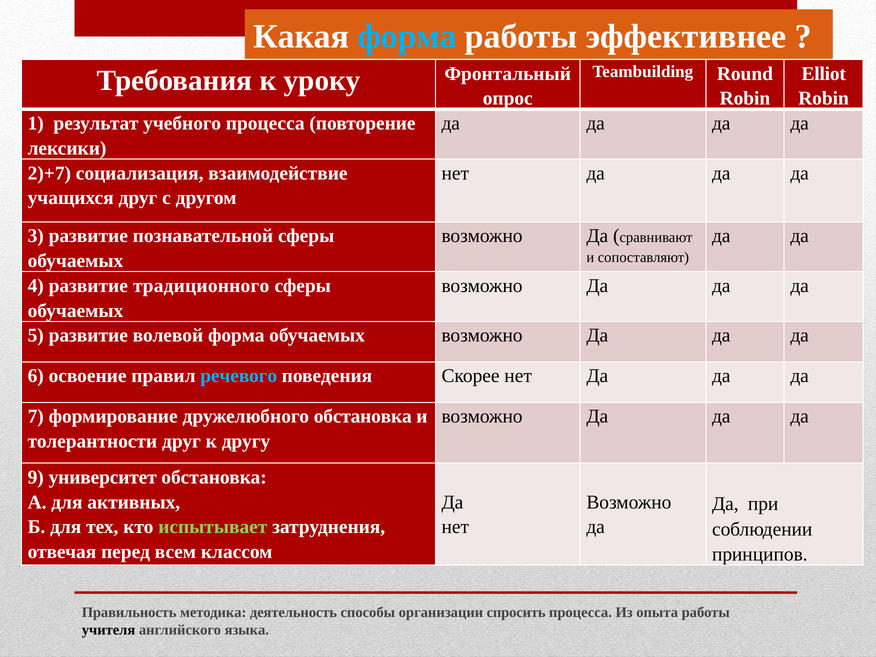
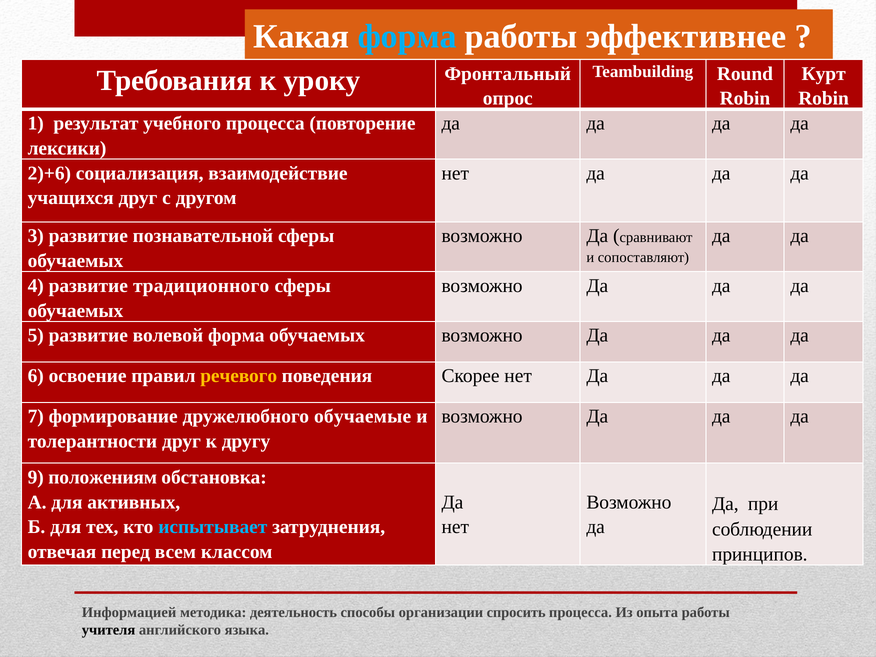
Elliot: Elliot -> Курт
2)+7: 2)+7 -> 2)+6
речевого colour: light blue -> yellow
дружелюбного обстановка: обстановка -> обучаемые
университет: университет -> положениям
испытывает colour: light green -> light blue
Правильность: Правильность -> Информацией
